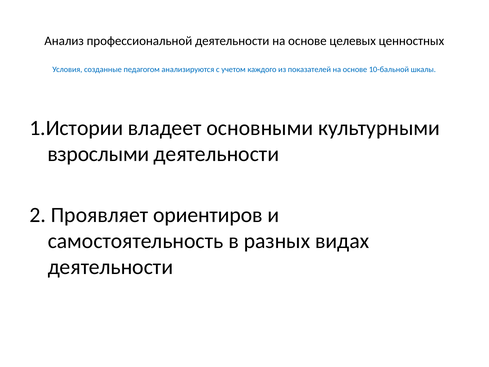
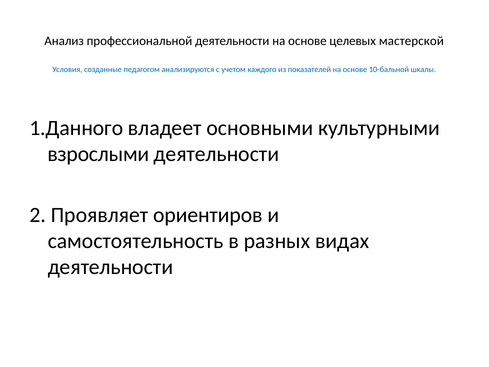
ценностных: ценностных -> мастерской
1.Истории: 1.Истории -> 1.Данного
